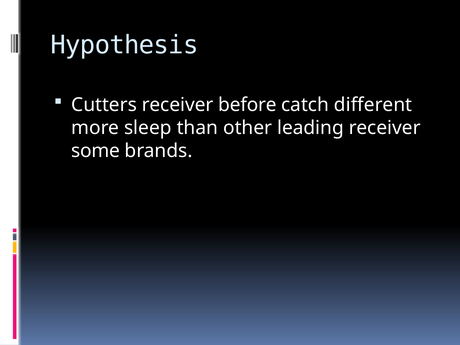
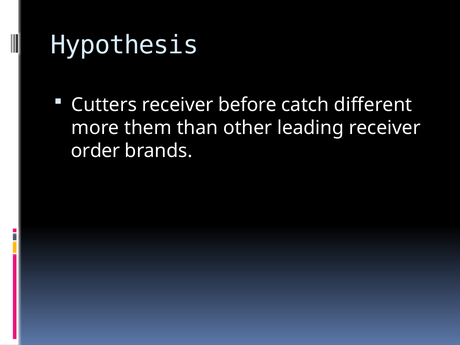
sleep: sleep -> them
some: some -> order
